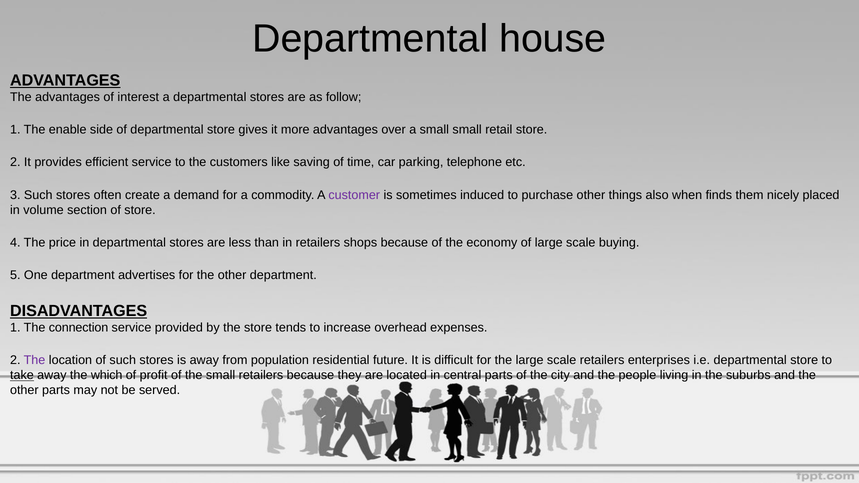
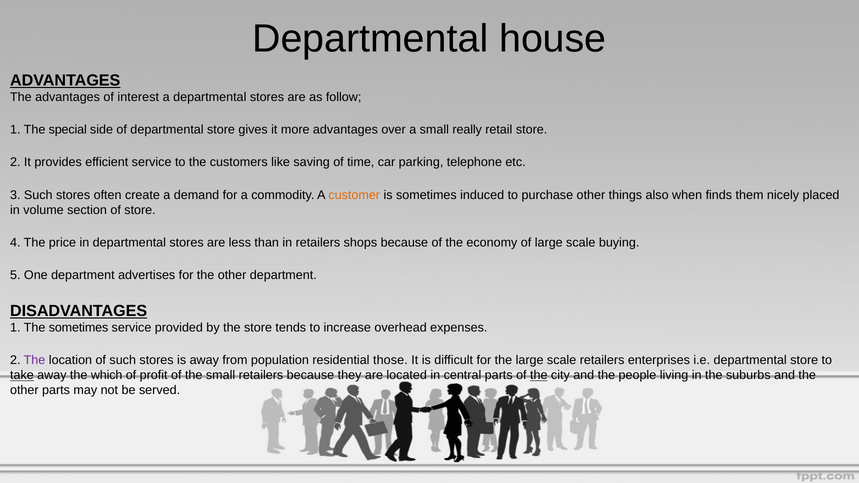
enable: enable -> special
small small: small -> really
customer colour: purple -> orange
The connection: connection -> sometimes
future: future -> those
the at (539, 375) underline: none -> present
